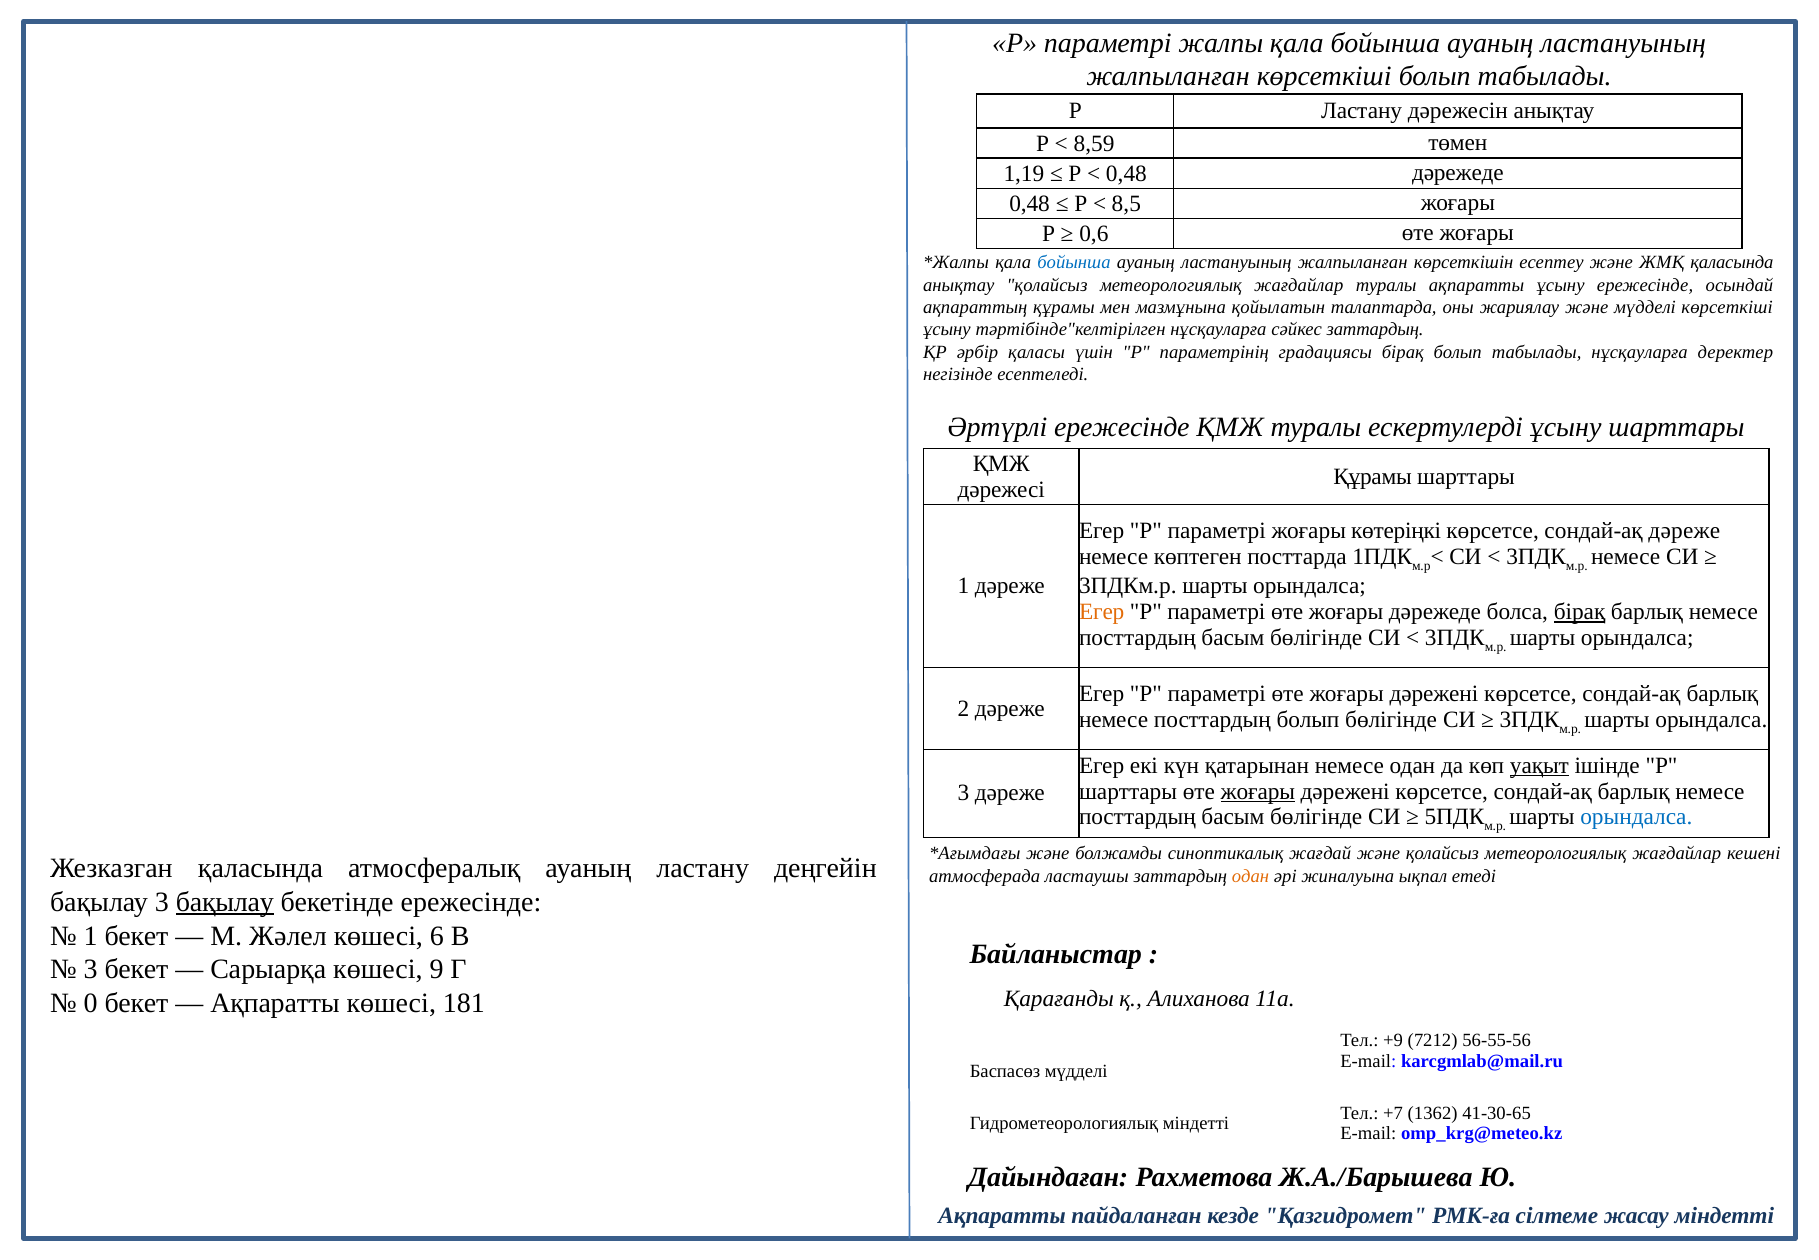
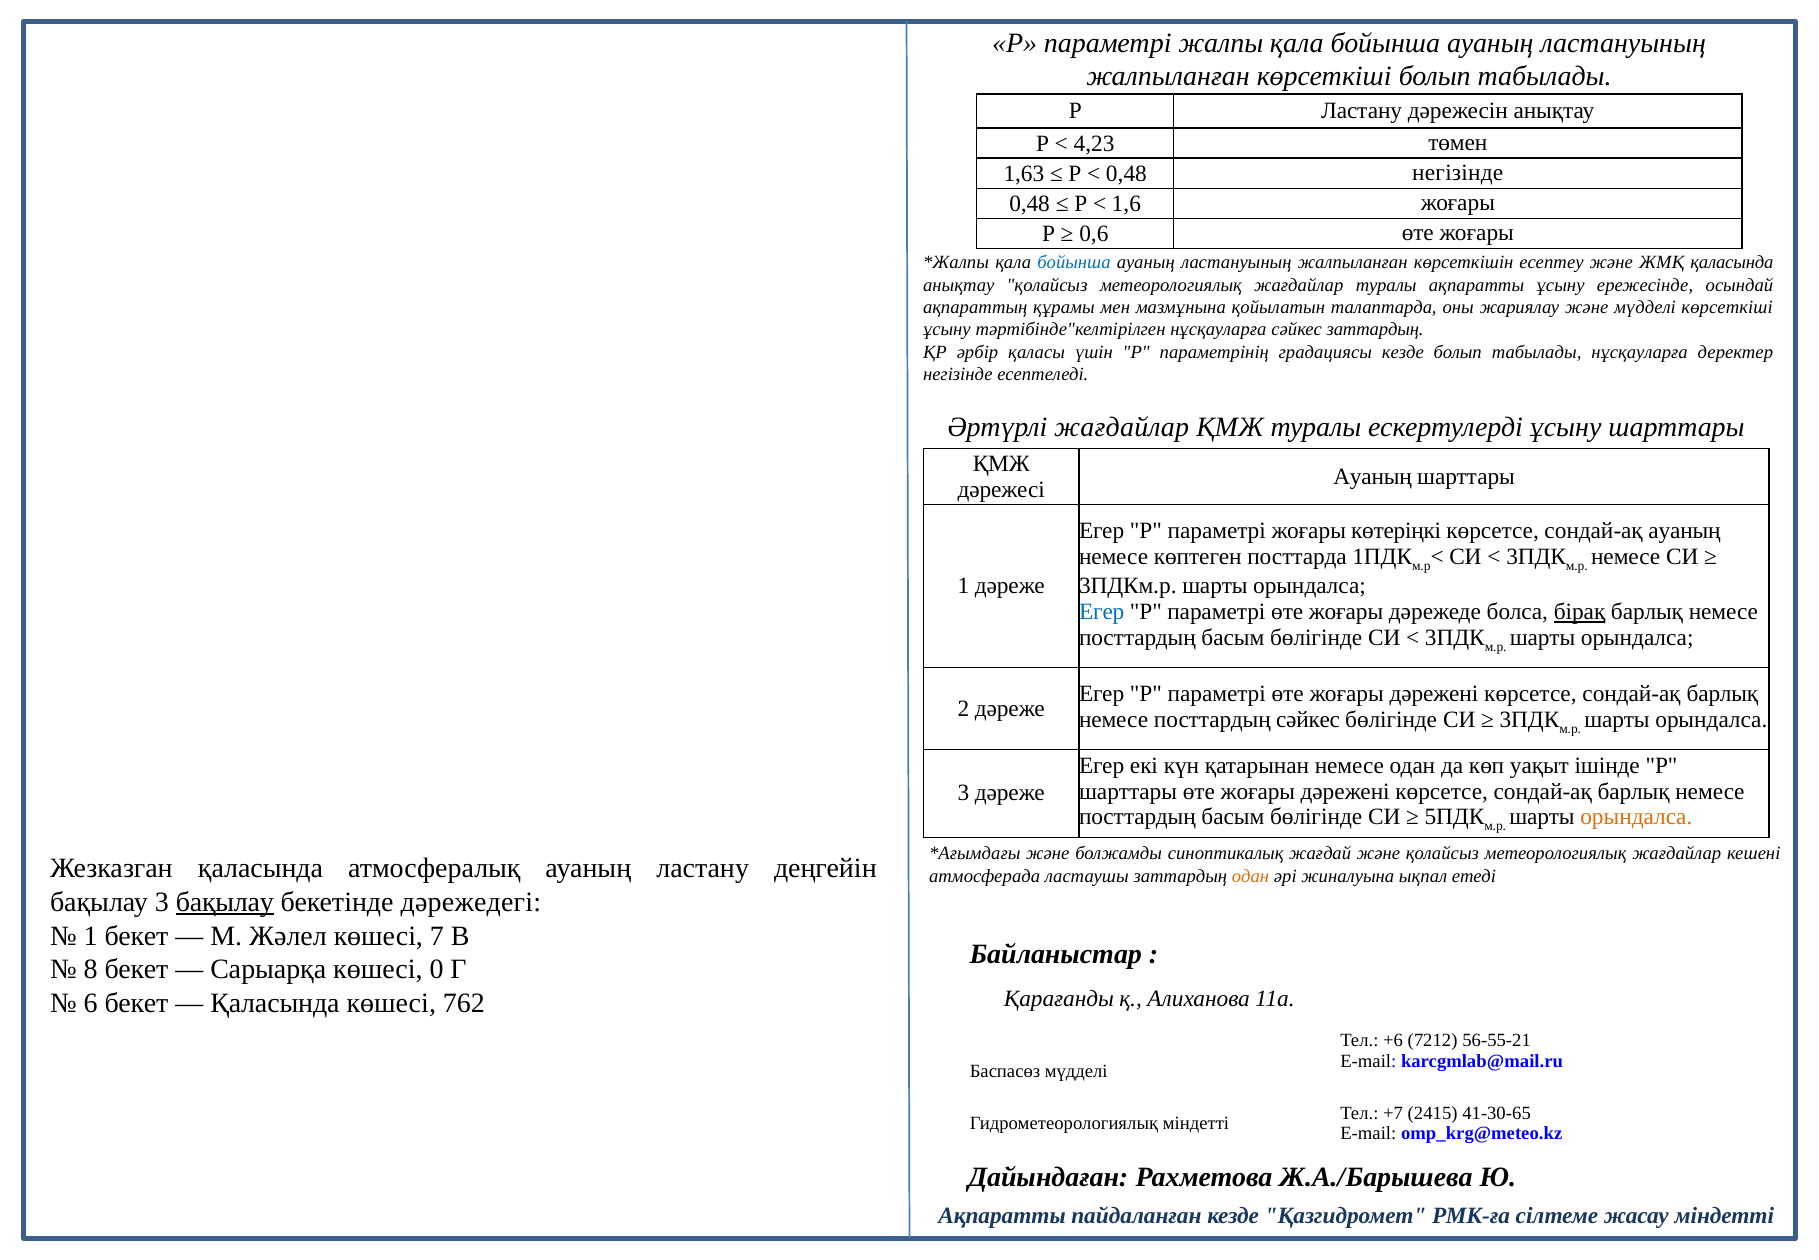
8,59: 8,59 -> 4,23
1,19: 1,19 -> 1,63
0,48 дәрежеде: дәрежеде -> негізінде
8,5: 8,5 -> 1,6
градациясы бірақ: бірақ -> кезде
Әртүрлі ережесінде: ережесінде -> жағдайлар
Құрамы at (1373, 476): Құрамы -> Ауаның
сондай-ақ дәреже: дәреже -> ауаның
Егер at (1102, 612) colour: orange -> blue
посттардың болып: болып -> сәйкес
уақыт underline: present -> none
жоғары at (1258, 791) underline: present -> none
орындалса at (1636, 817) colour: blue -> orange
бекетінде ережесінде: ережесінде -> дәрежедегі
6: 6 -> 7
3 at (91, 969): 3 -> 8
9: 9 -> 0
0: 0 -> 6
Ақпаратты at (275, 1002): Ақпаратты -> Қаласында
181: 181 -> 762
+9: +9 -> +6
56-55-56: 56-55-56 -> 56-55-21
1362: 1362 -> 2415
